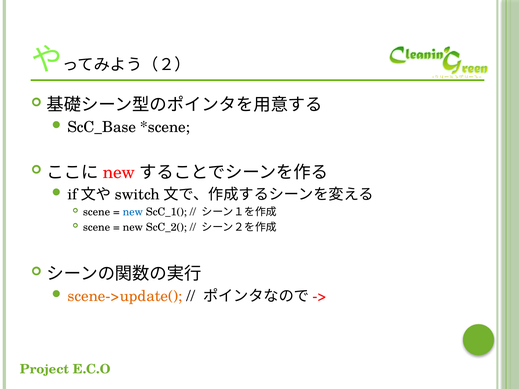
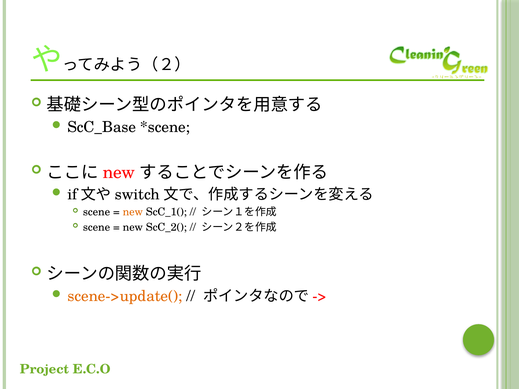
new at (133, 212) colour: blue -> orange
